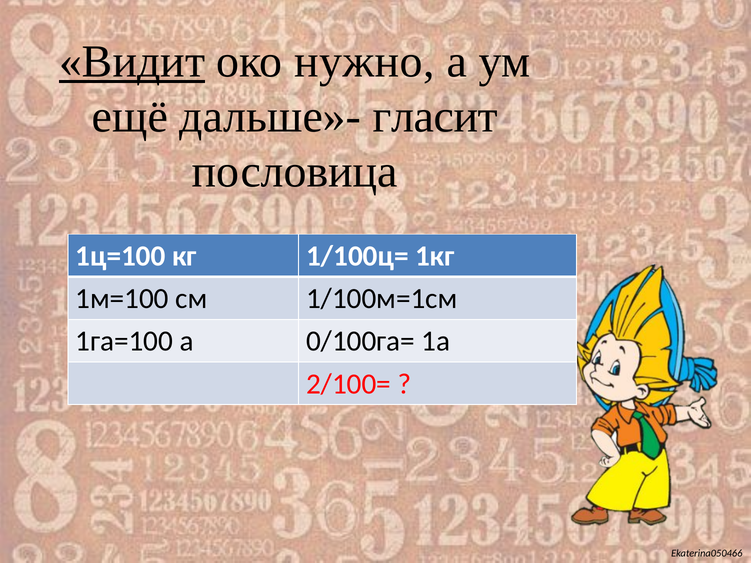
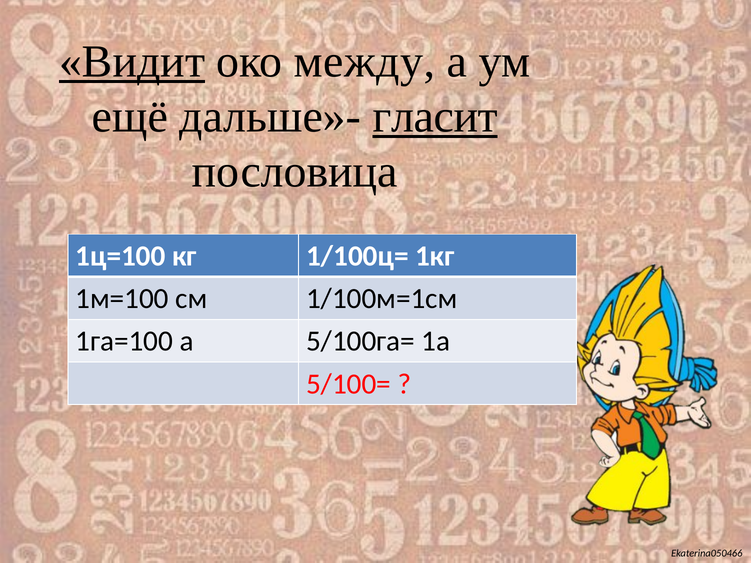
нужно: нужно -> между
гласит underline: none -> present
0/100га=: 0/100га= -> 5/100га=
2/100=: 2/100= -> 5/100=
